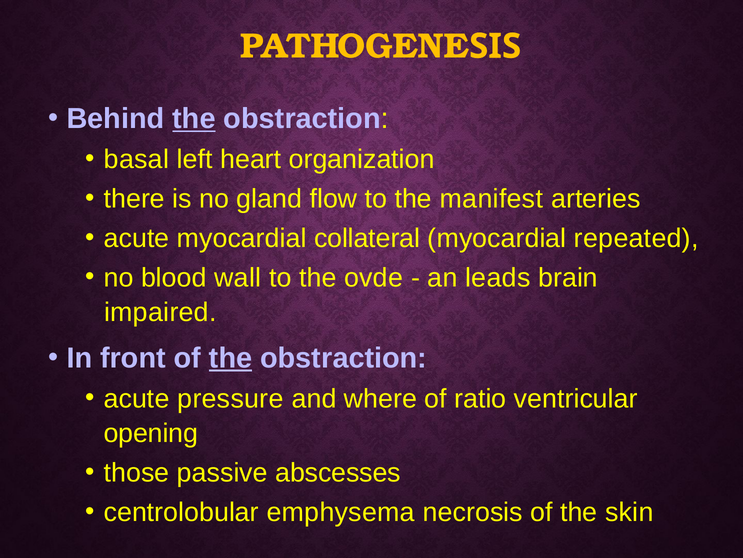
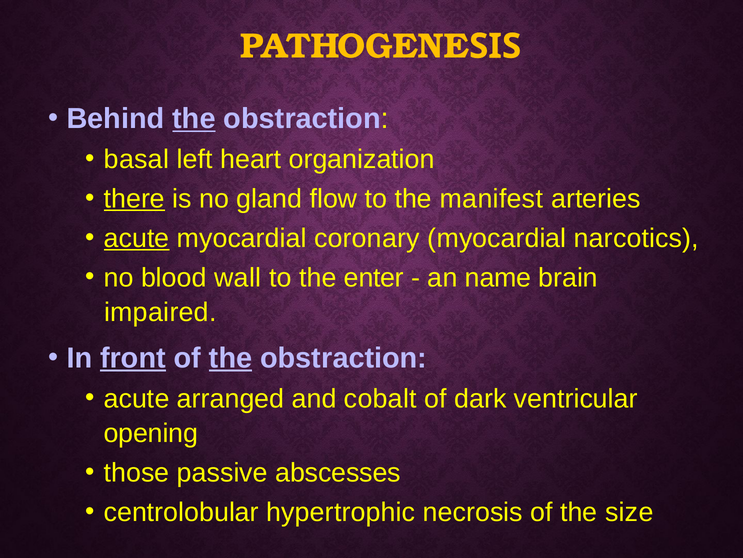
there underline: none -> present
acute at (137, 238) underline: none -> present
collateral: collateral -> coronary
repeated: repeated -> narcotics
ovde: ovde -> enter
leads: leads -> name
front underline: none -> present
pressure: pressure -> arranged
where: where -> cobalt
ratio: ratio -> dark
emphysema: emphysema -> hypertrophic
skin: skin -> size
